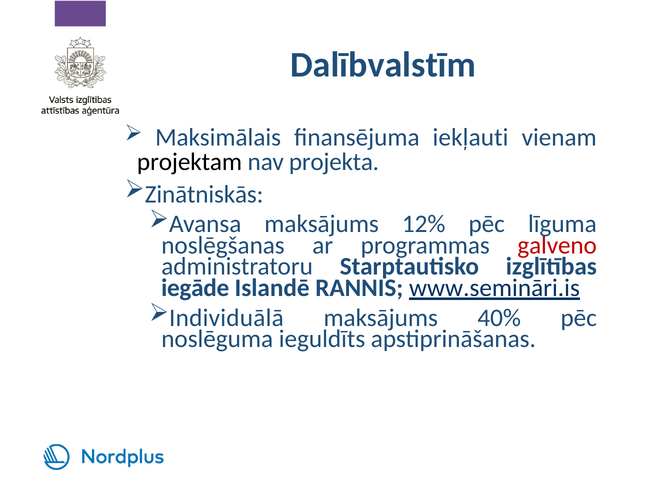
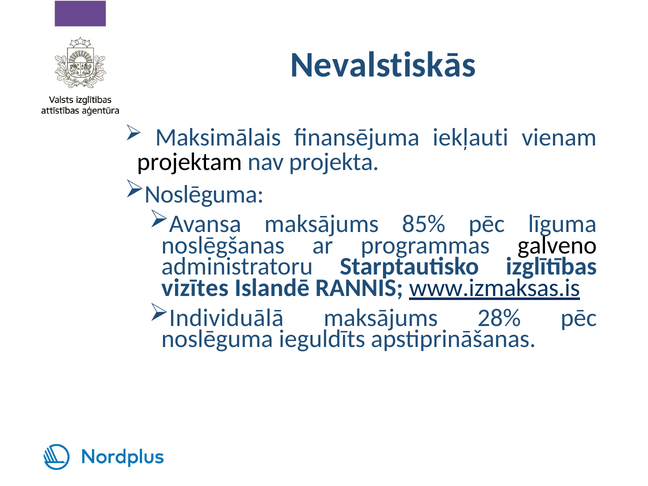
Dalībvalstīm: Dalībvalstīm -> Nevalstiskās
Zinātniskās at (204, 194): Zinātniskās -> Noslēguma
12%: 12% -> 85%
galveno colour: red -> black
iegāde: iegāde -> vizītes
www.semināri.is: www.semināri.is -> www.izmaksas.is
40%: 40% -> 28%
